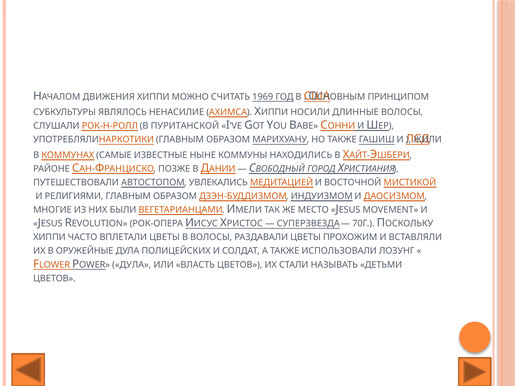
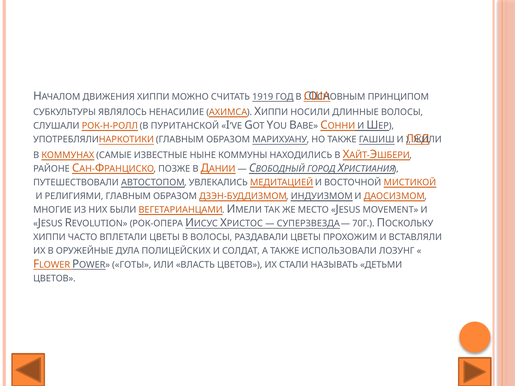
1969: 1969 -> 1919
POWER ДУЛА: ДУЛА -> ГОТЫ
